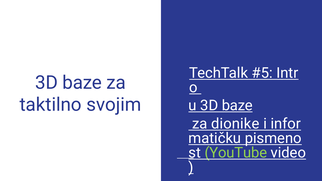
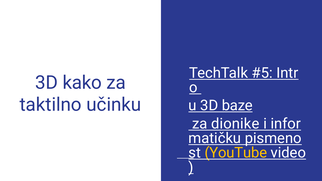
baze at (82, 83): baze -> kako
svojim: svojim -> učinku
YouTube colour: light green -> yellow
